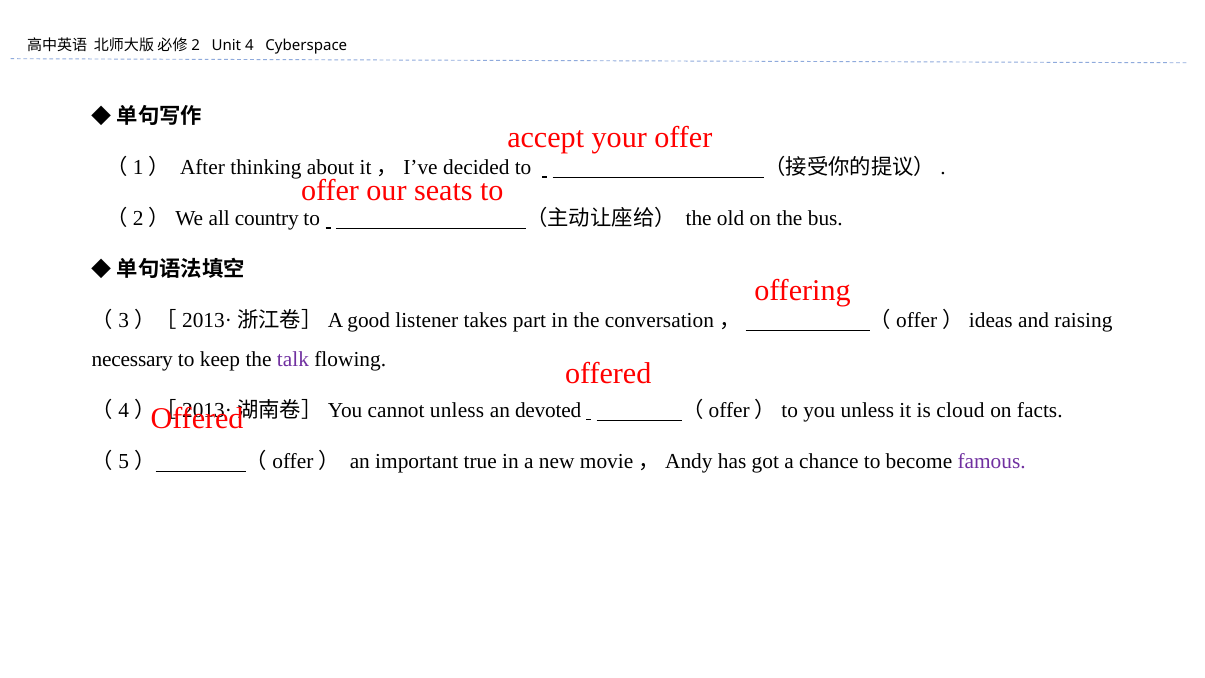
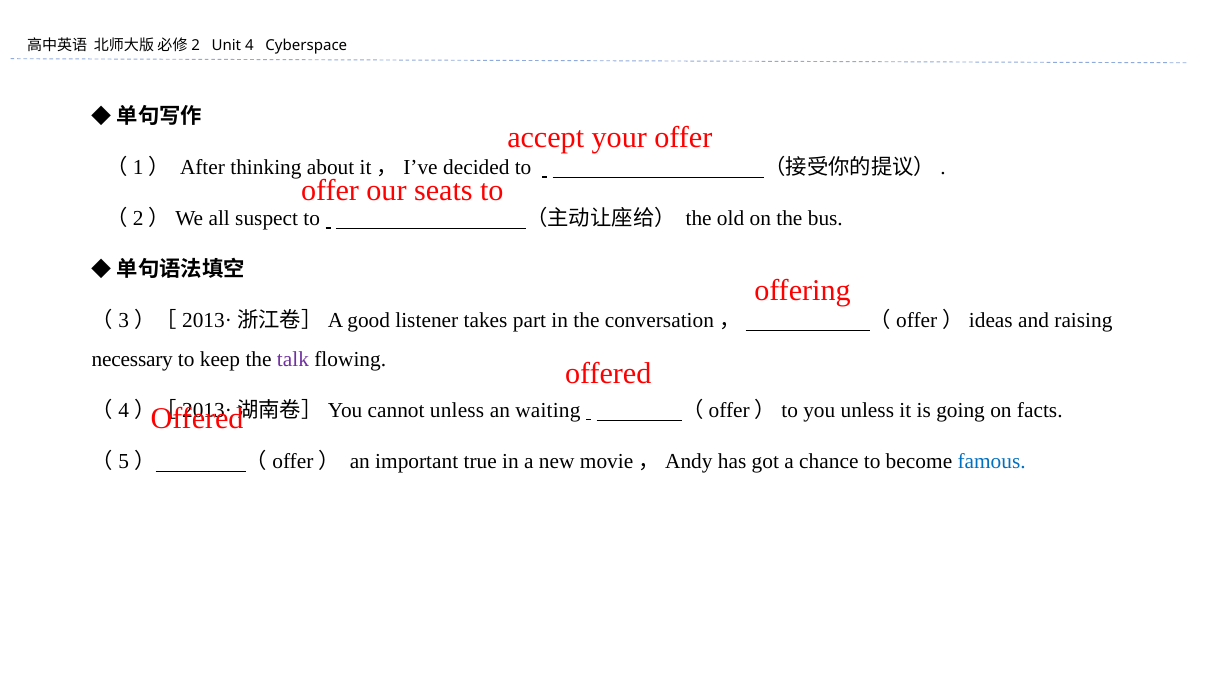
country: country -> suspect
devoted: devoted -> waiting
cloud: cloud -> going
famous colour: purple -> blue
